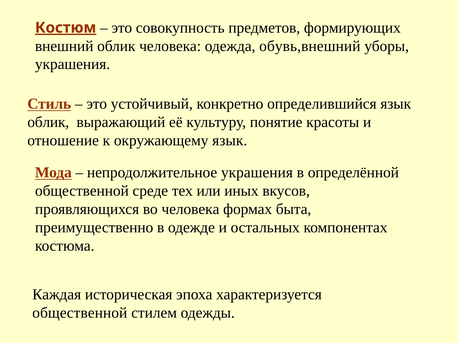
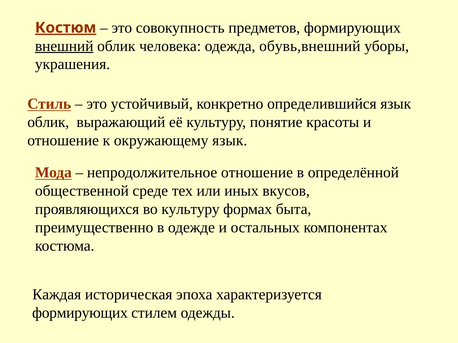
внешний underline: none -> present
непродолжительное украшения: украшения -> отношение
во человека: человека -> культуру
общественной at (80, 313): общественной -> формирующих
